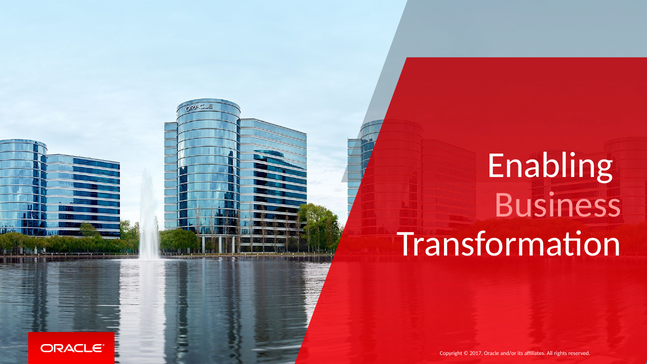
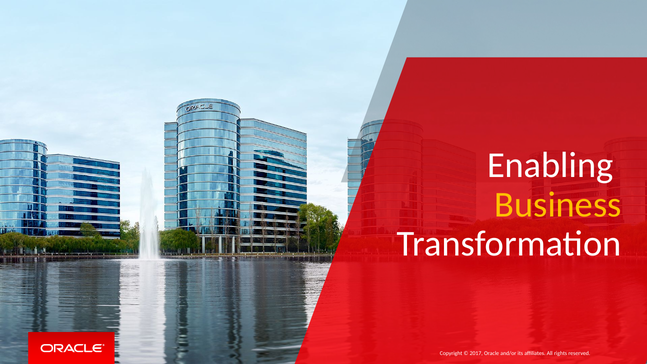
Business colour: pink -> yellow
